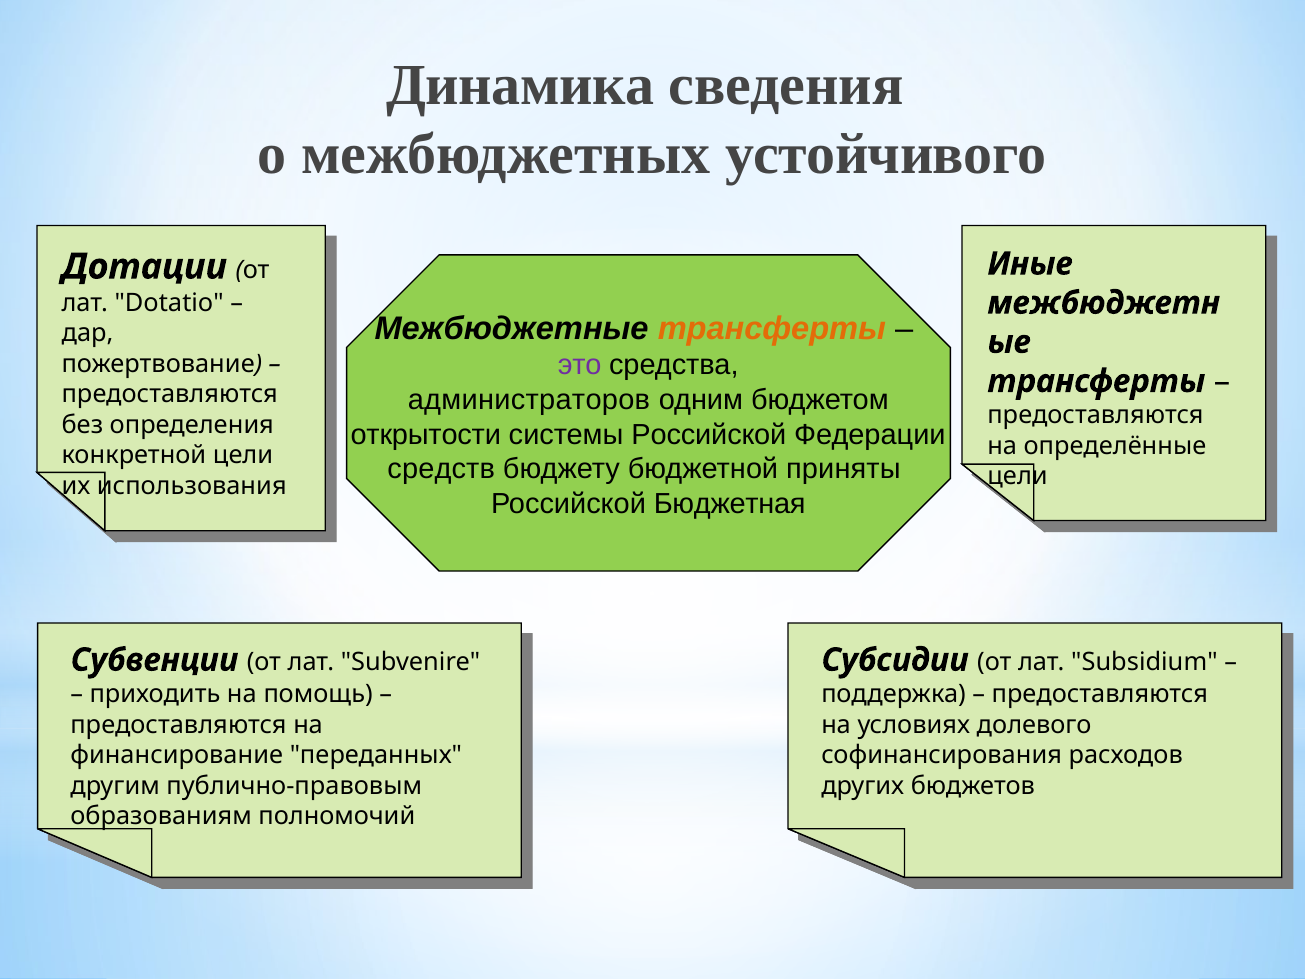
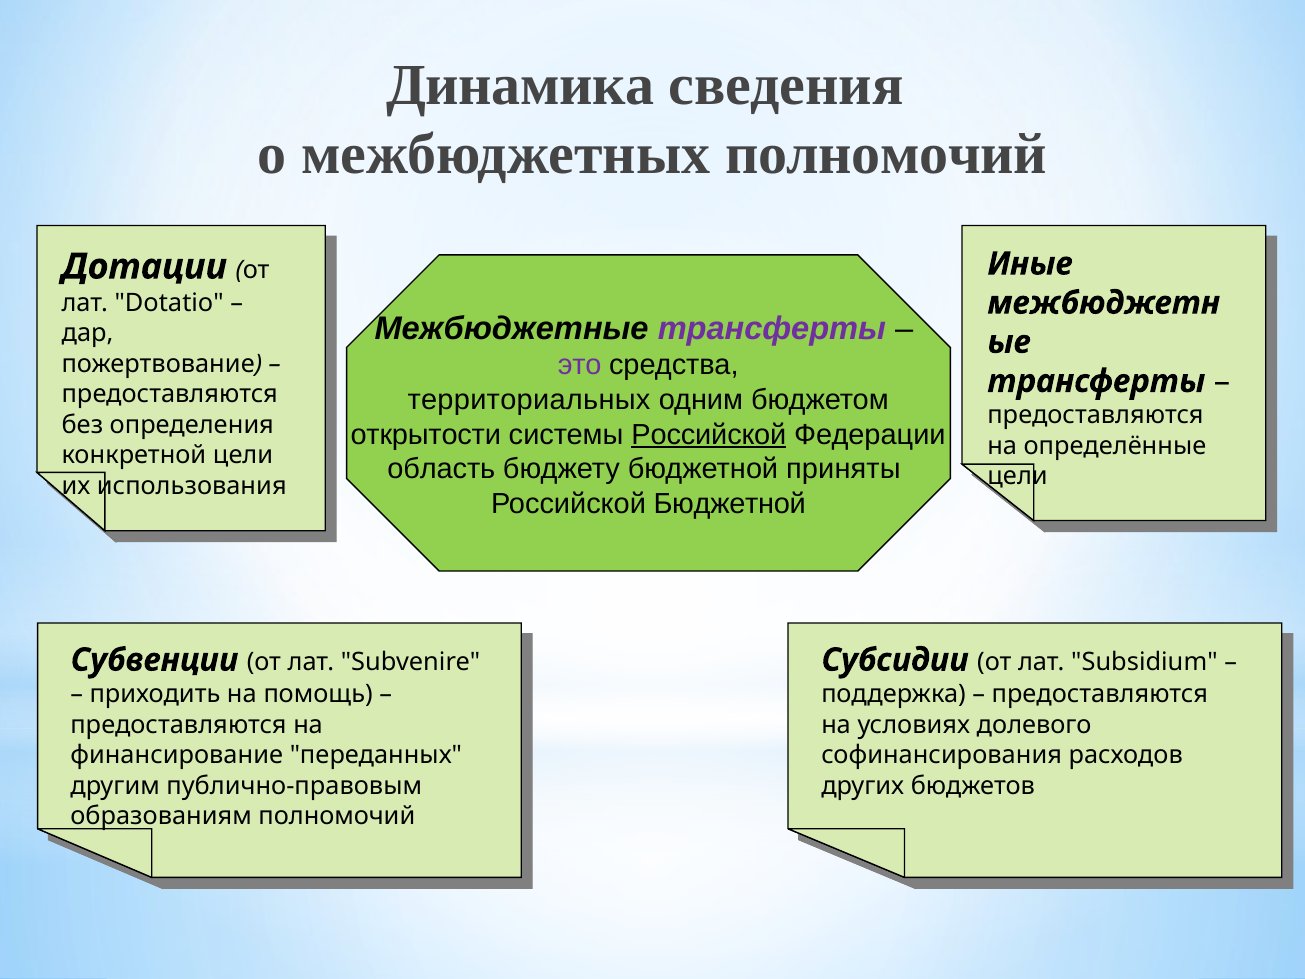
межбюджетных устойчивого: устойчивого -> полномочий
трансферты at (772, 328) colour: orange -> purple
администраторов: администраторов -> территориальных
Российской at (709, 434) underline: none -> present
средств: средств -> область
Российской Бюджетная: Бюджетная -> Бюджетной
